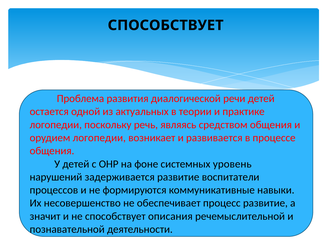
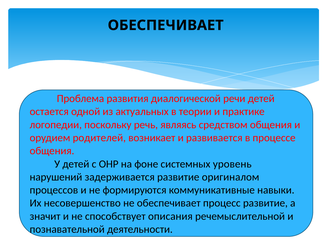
СПОСОБСТВУЕТ at (166, 25): СПОСОБСТВУЕТ -> ОБЕСПЕЧИВАЕТ
орудием логопедии: логопедии -> родителей
воспитатели: воспитатели -> оригиналом
